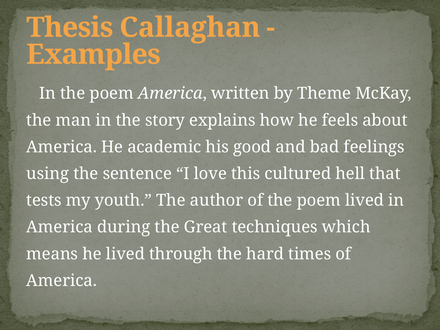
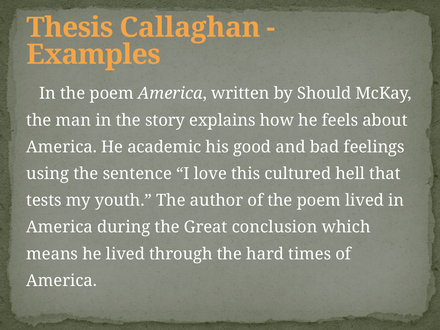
Theme: Theme -> Should
techniques: techniques -> conclusion
